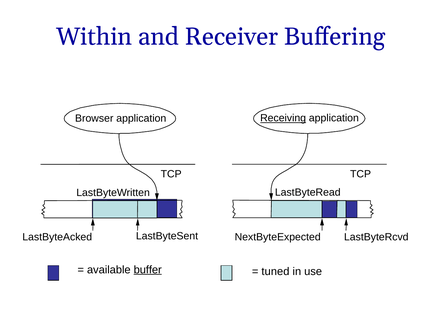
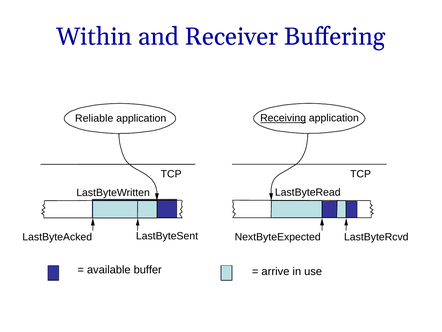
Browser: Browser -> Reliable
buffer underline: present -> none
tuned: tuned -> arrive
